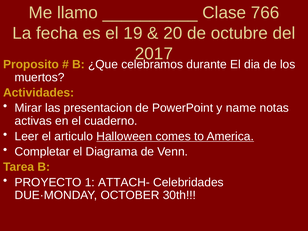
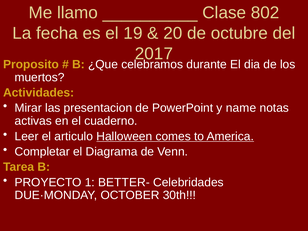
766: 766 -> 802
ATTACH-: ATTACH- -> BETTER-
